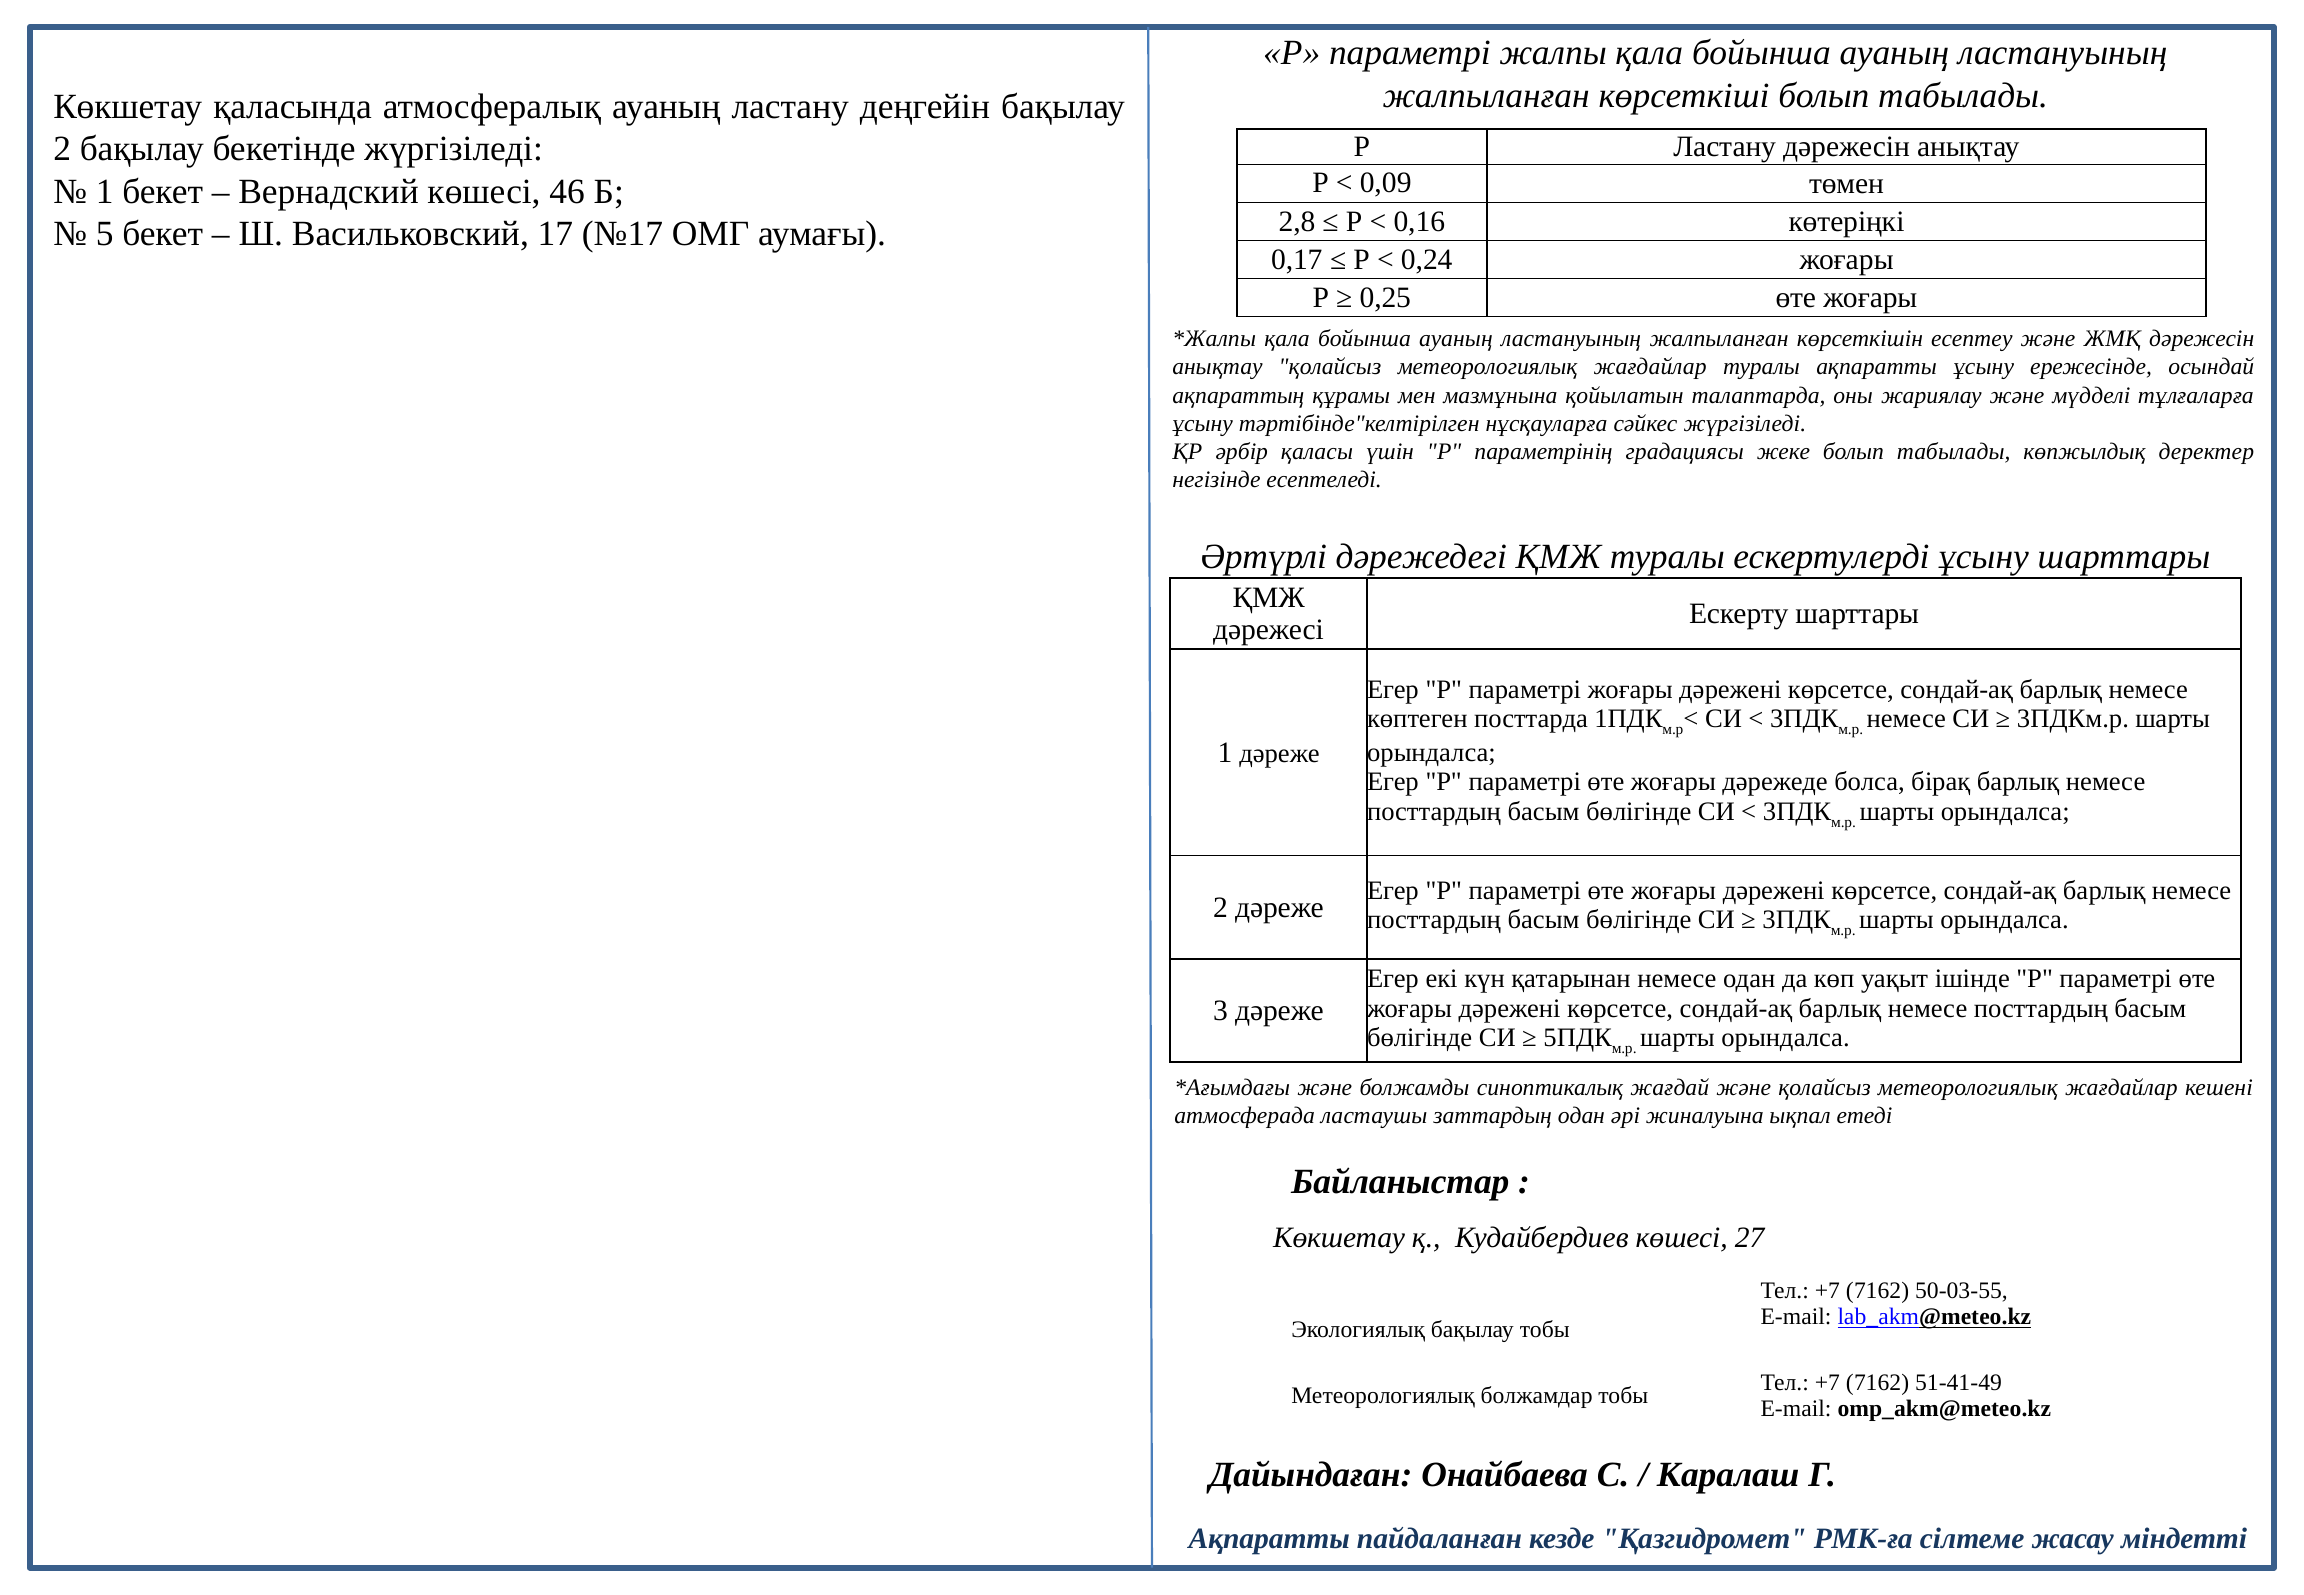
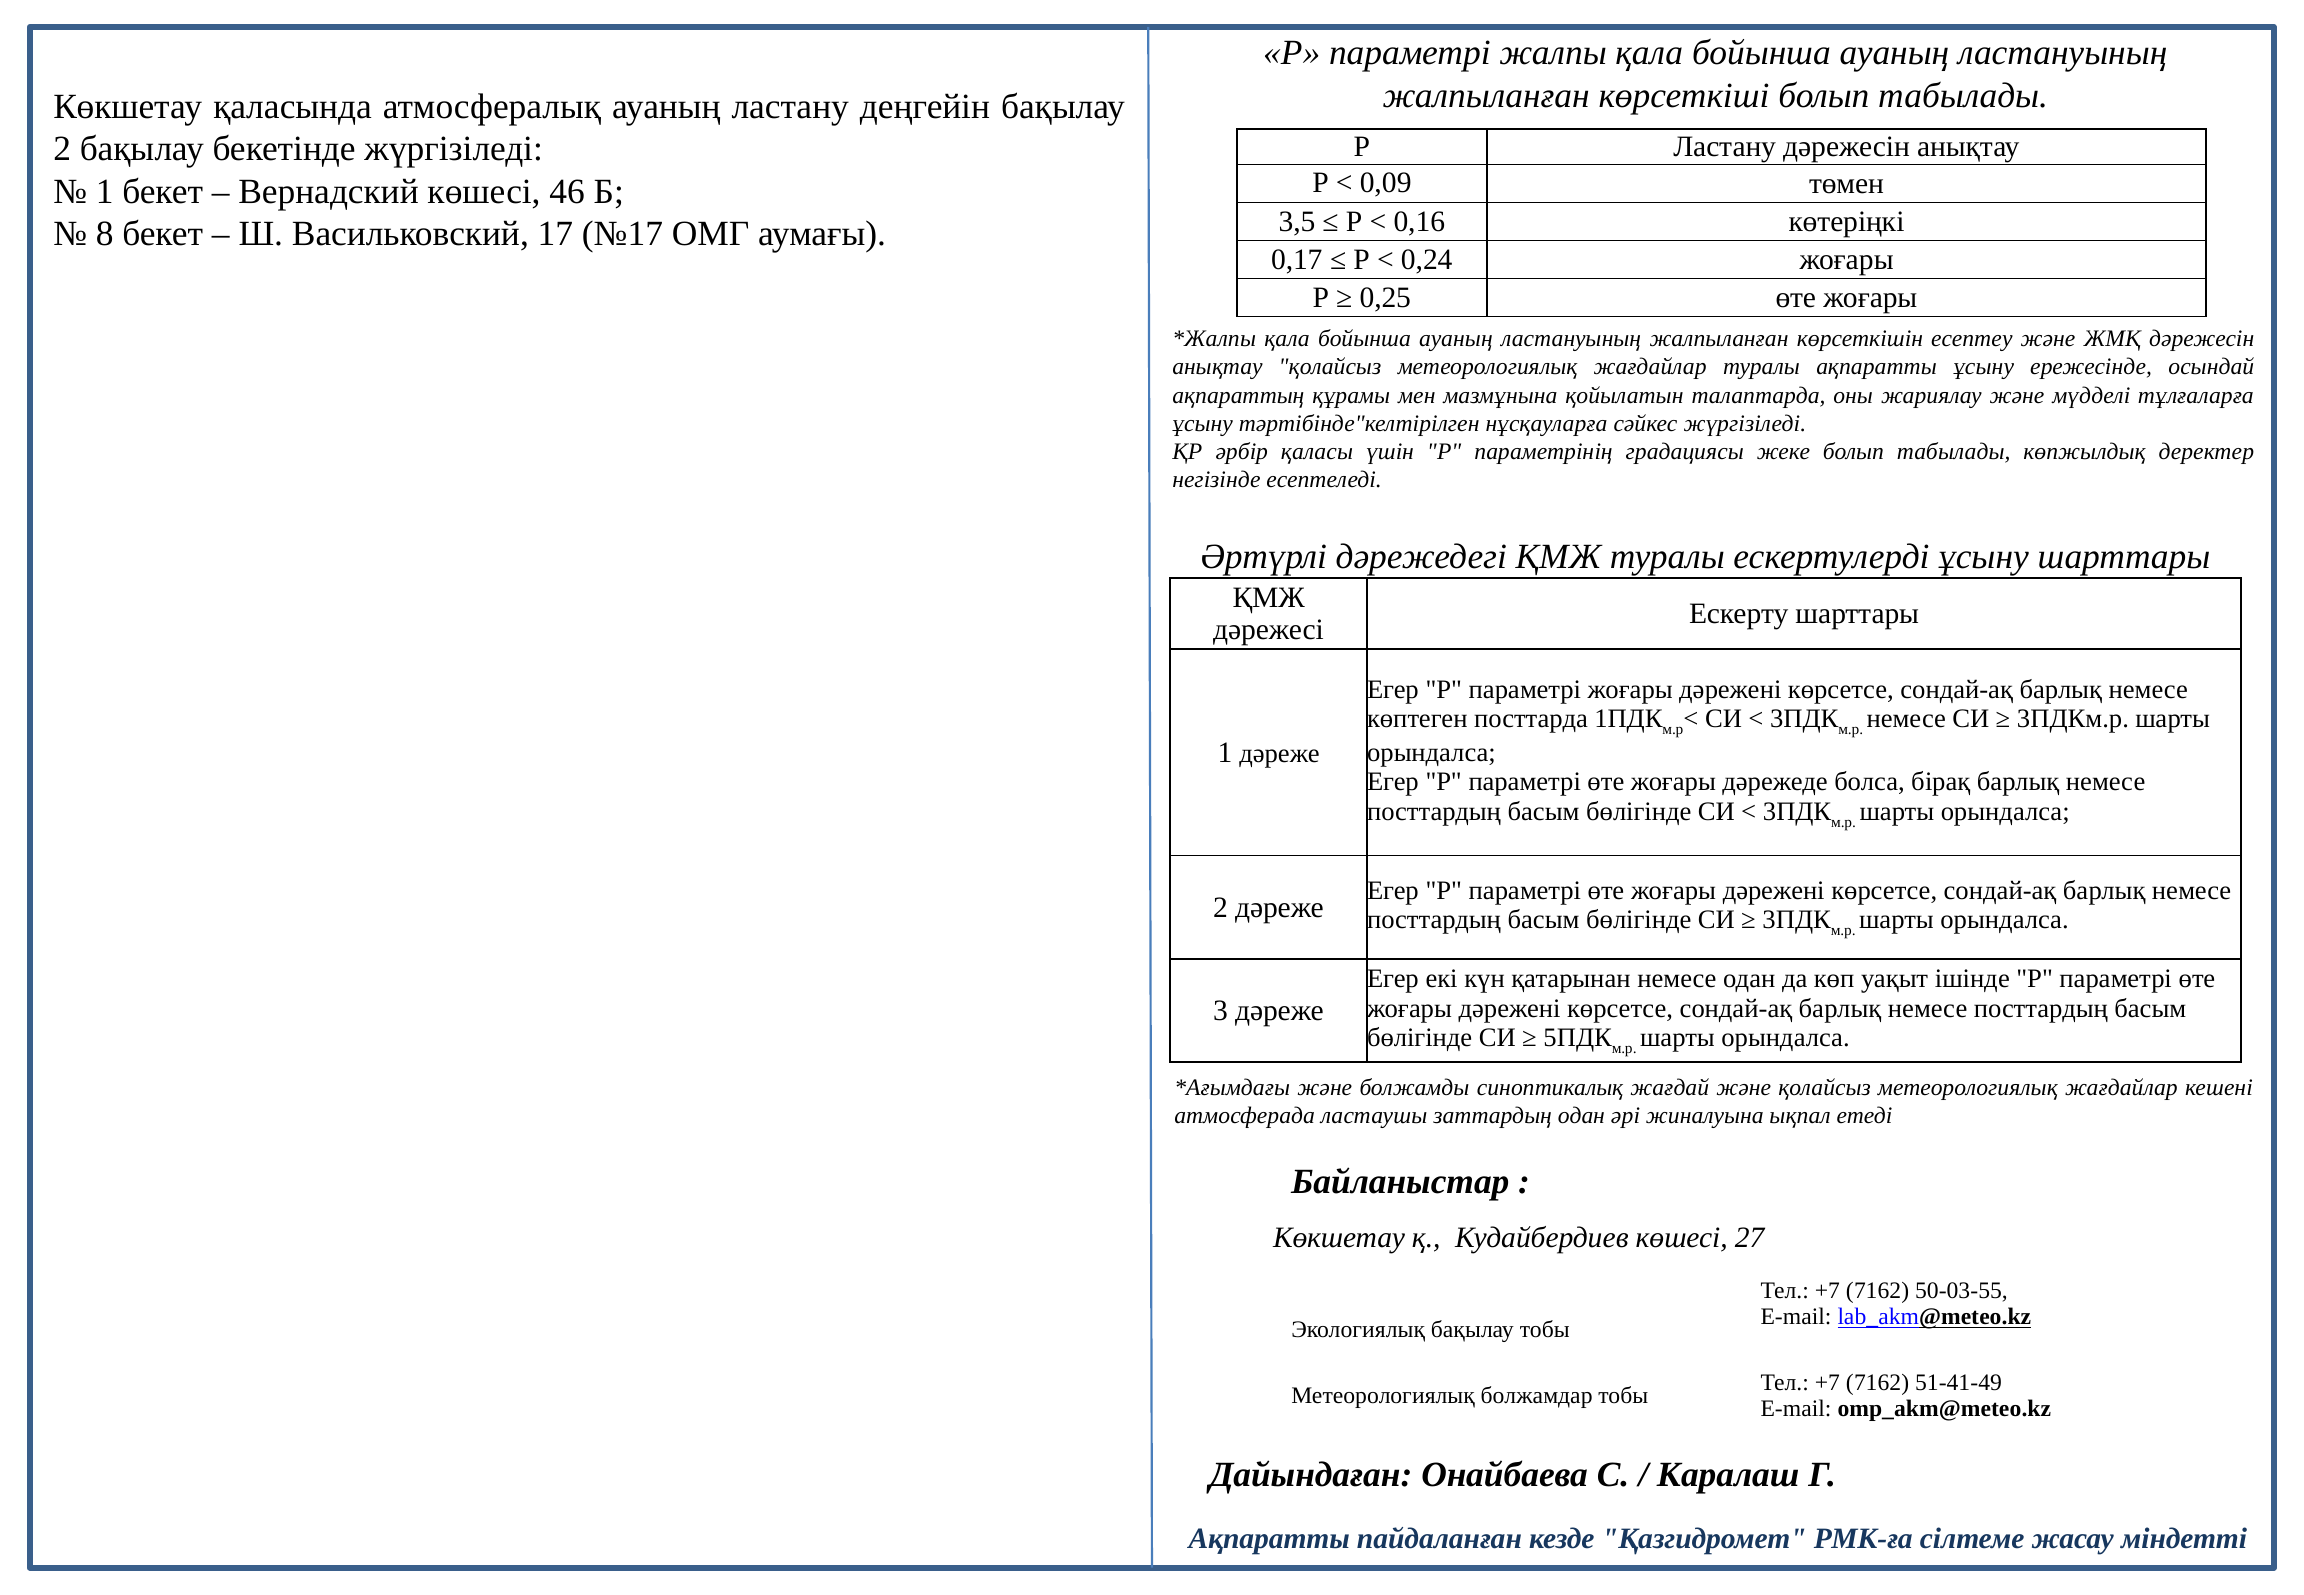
2,8: 2,8 -> 3,5
5: 5 -> 8
